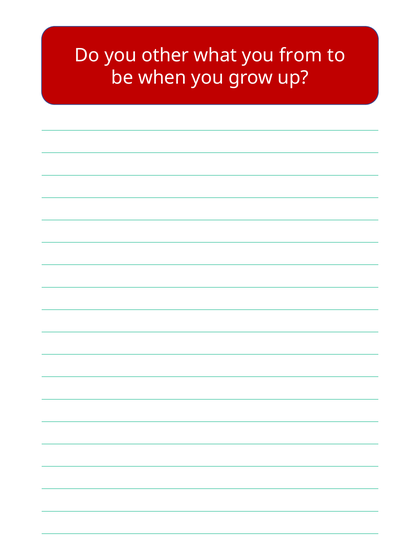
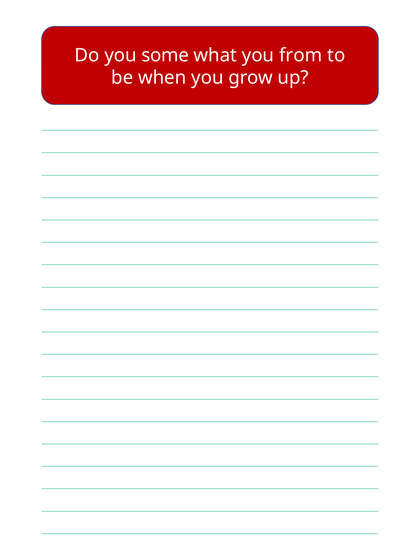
other: other -> some
